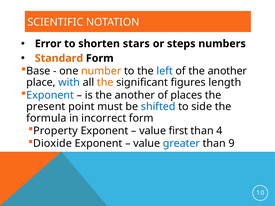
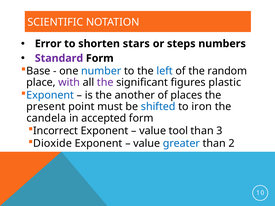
Standard colour: orange -> purple
number colour: orange -> blue
of the another: another -> random
with colour: blue -> purple
the at (105, 83) colour: orange -> purple
length: length -> plastic
side: side -> iron
formula: formula -> candela
incorrect: incorrect -> accepted
Property: Property -> Incorrect
first: first -> tool
4: 4 -> 3
9: 9 -> 2
